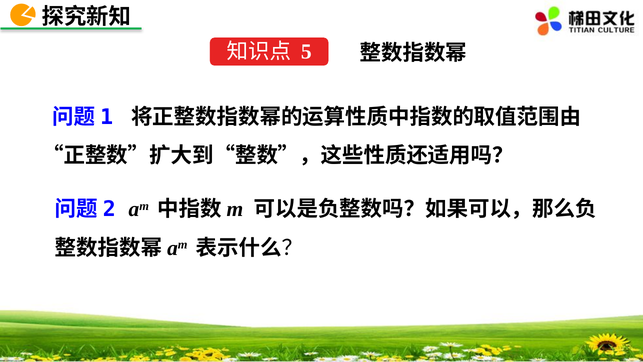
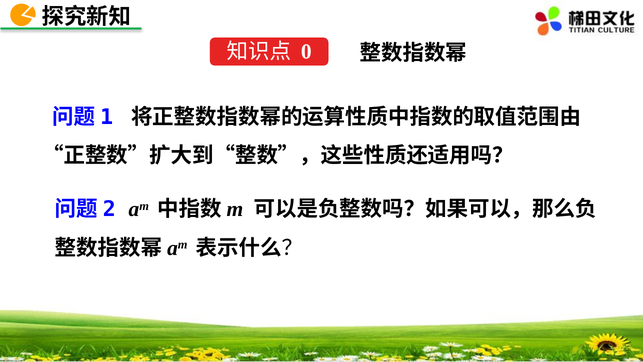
5: 5 -> 0
